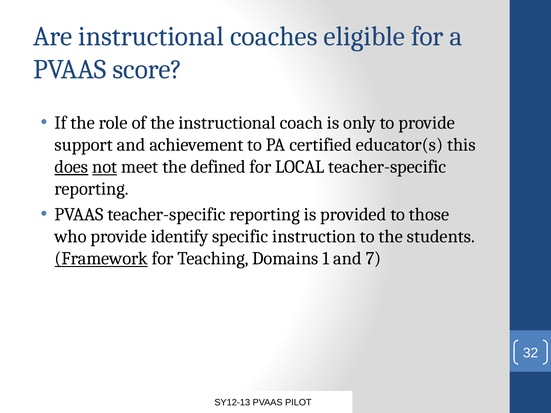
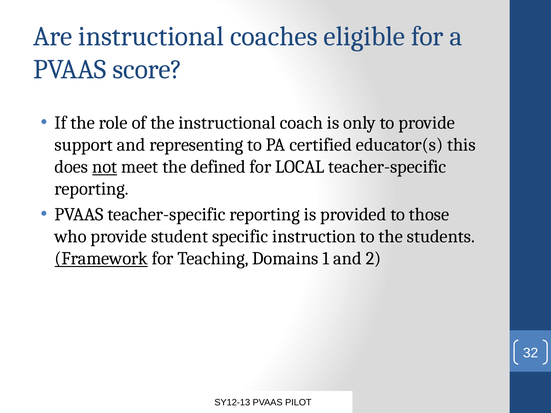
achievement: achievement -> representing
does underline: present -> none
identify: identify -> student
7: 7 -> 2
